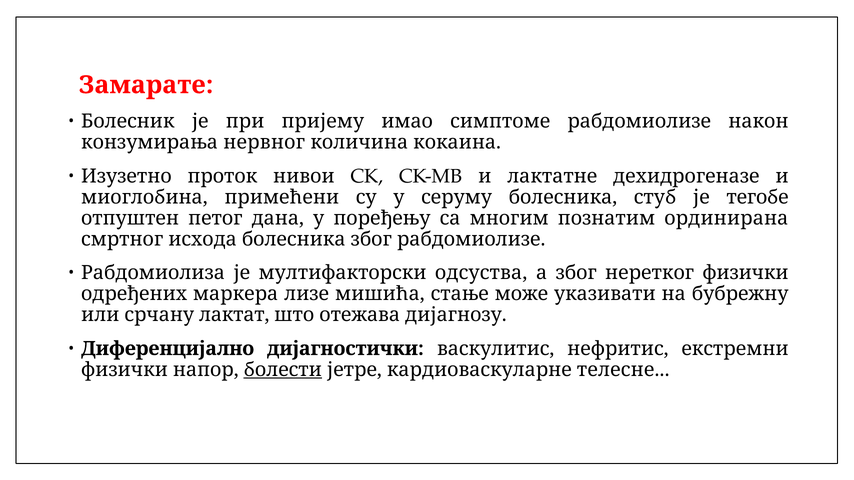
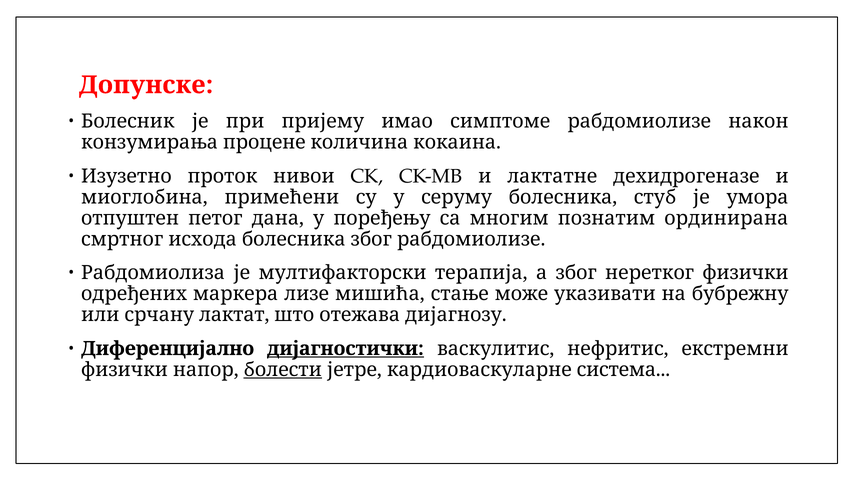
Замарате: Замарате -> Допунске
нервног: нервног -> процене
тегобе: тегобе -> умора
одсуства: одсуства -> терапија
дијагностички underline: none -> present
телесне: телесне -> система
